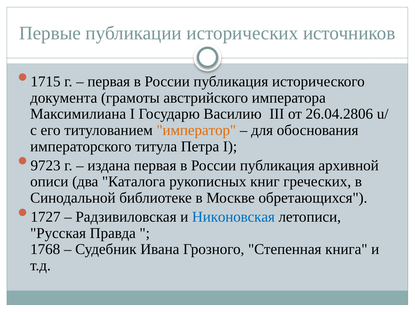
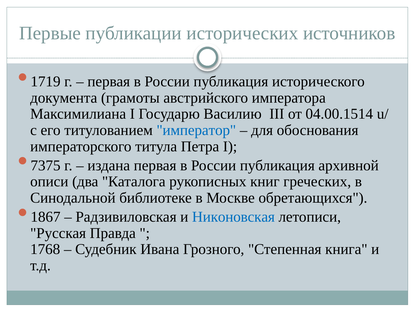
1715: 1715 -> 1719
26.04.2806: 26.04.2806 -> 04.00.1514
император colour: orange -> blue
9723: 9723 -> 7375
1727: 1727 -> 1867
